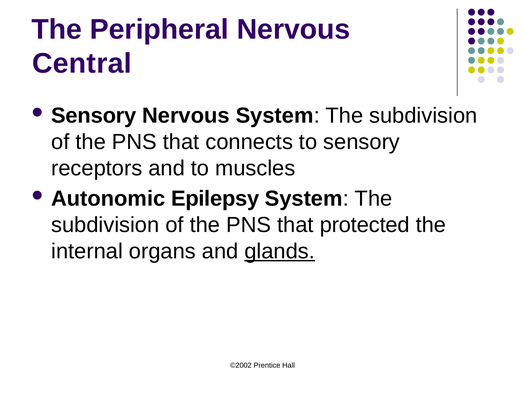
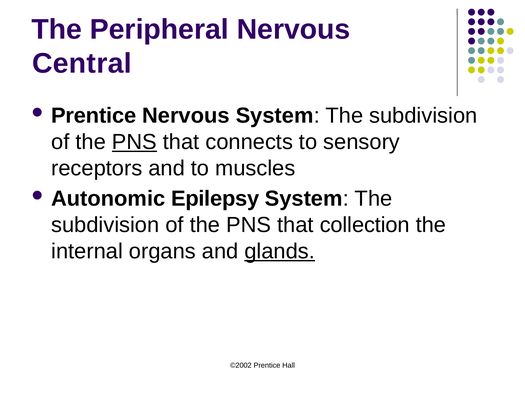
Sensory at (94, 116): Sensory -> Prentice
PNS at (134, 142) underline: none -> present
protected: protected -> collection
